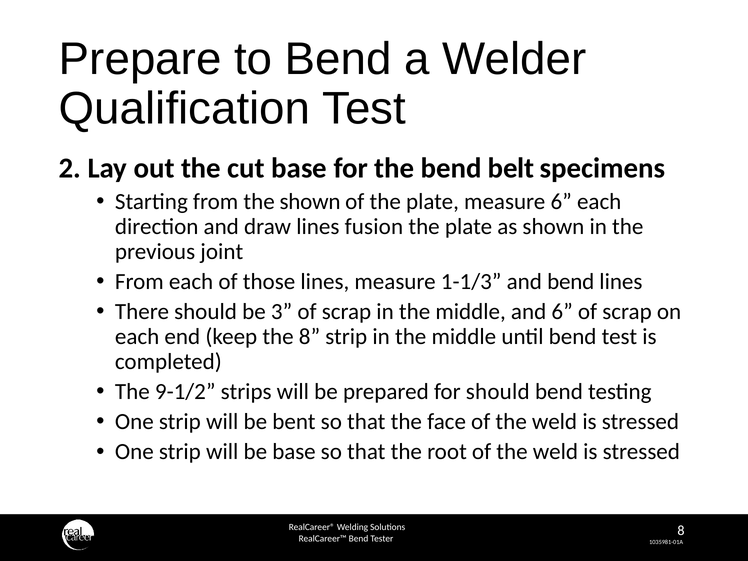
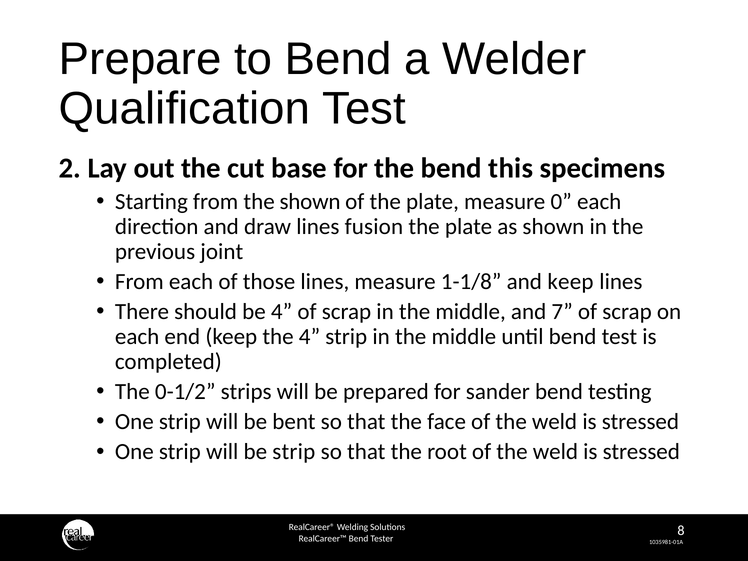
belt: belt -> this
measure 6: 6 -> 0
1-1/3: 1-1/3 -> 1-1/8
and bend: bend -> keep
be 3: 3 -> 4
and 6: 6 -> 7
the 8: 8 -> 4
9-1/2: 9-1/2 -> 0-1/2
for should: should -> sander
be base: base -> strip
